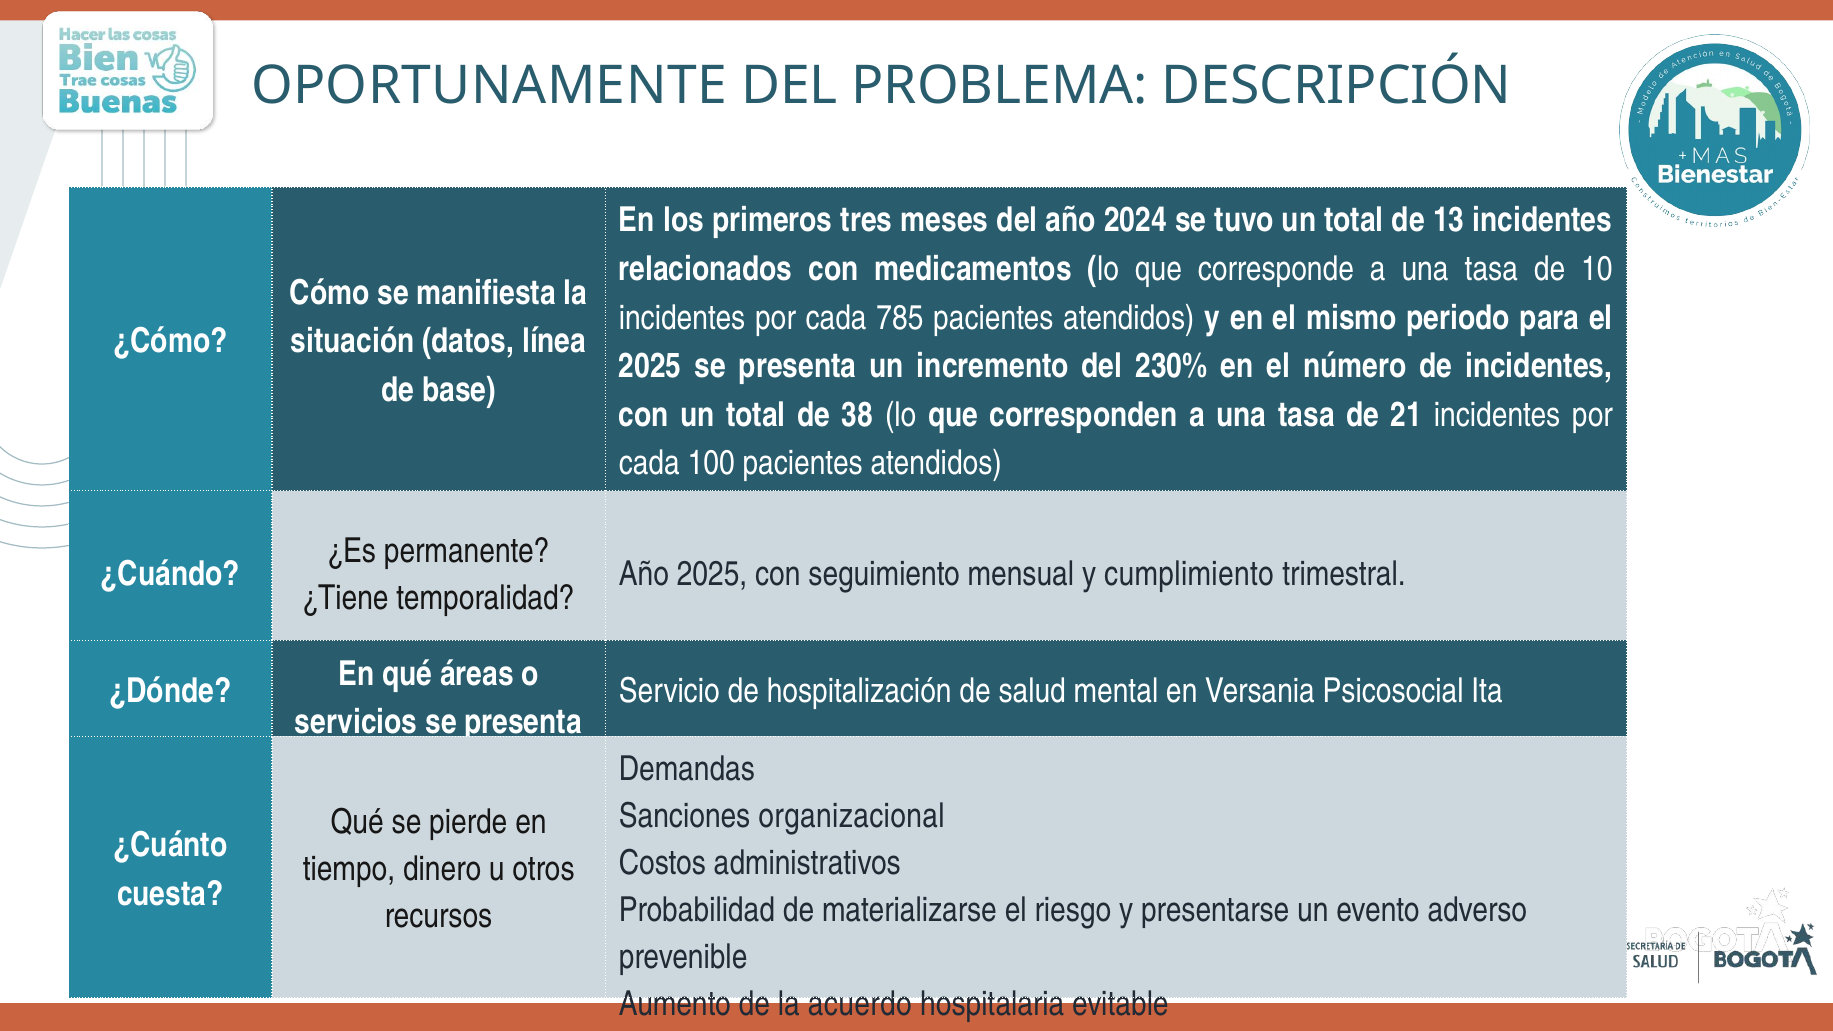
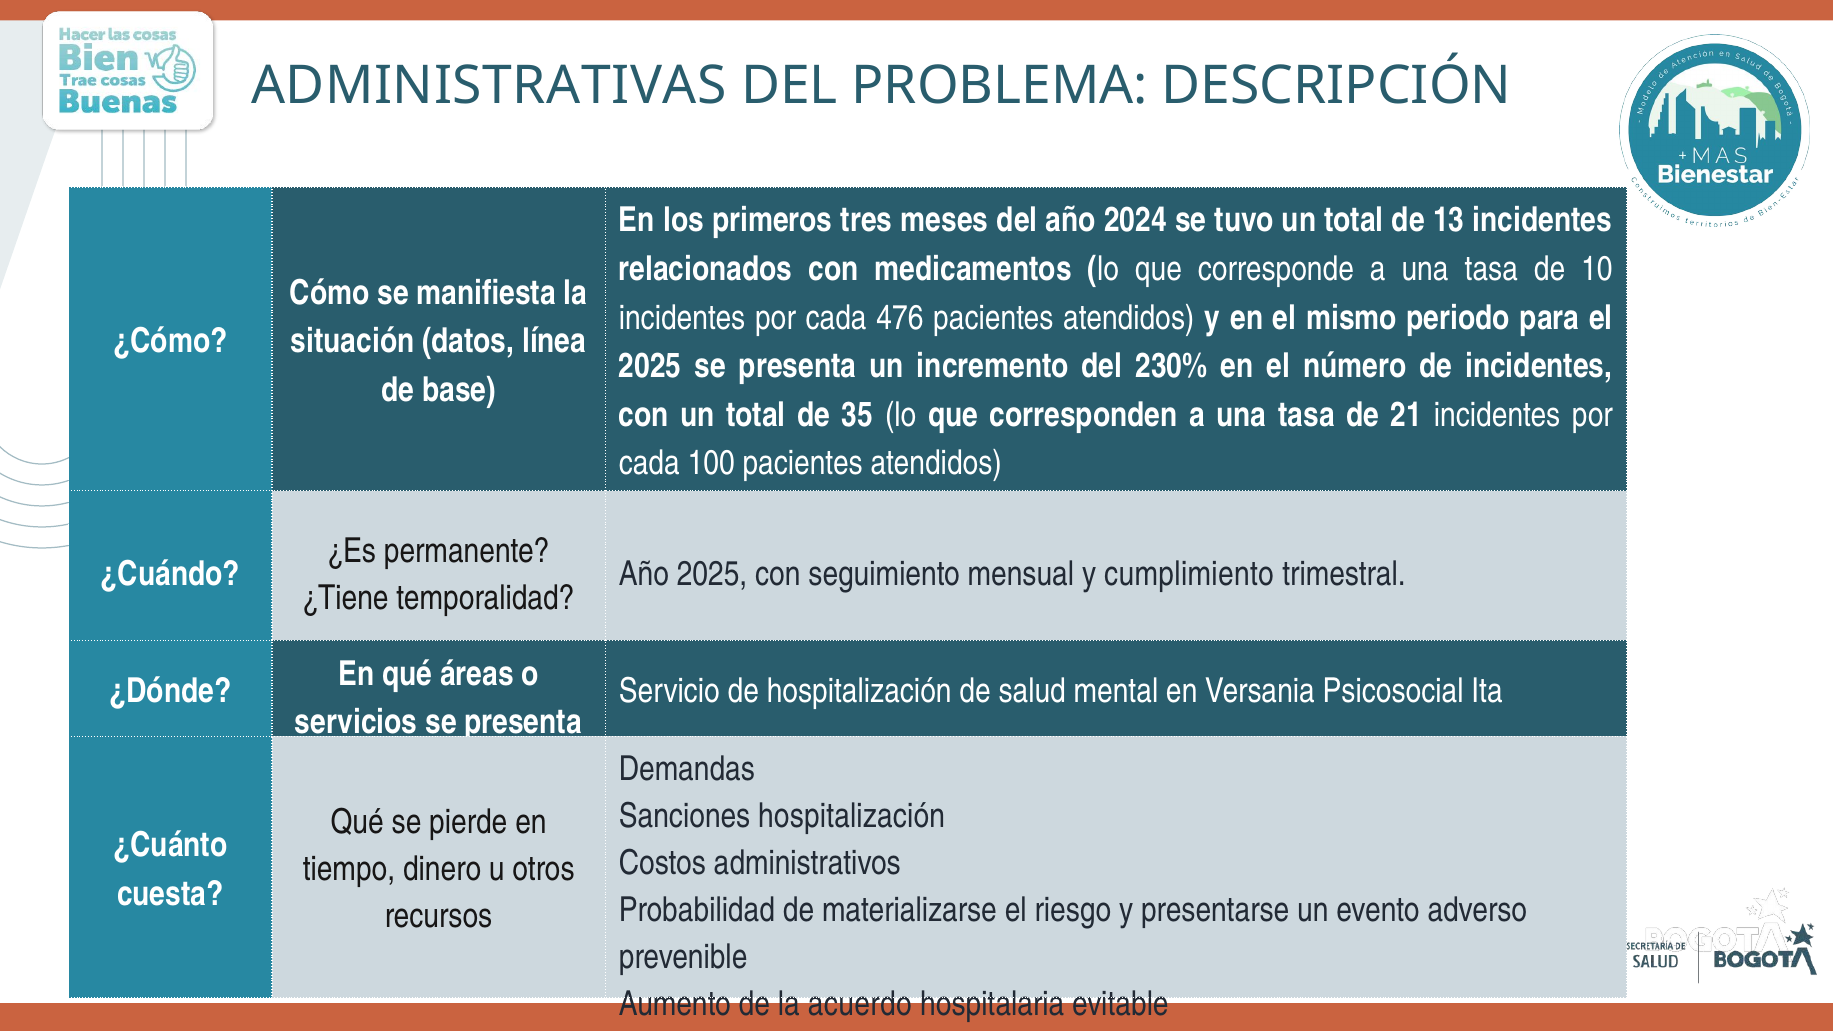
OPORTUNAMENTE: OPORTUNAMENTE -> ADMINISTRATIVAS
785: 785 -> 476
38: 38 -> 35
Sanciones organizacional: organizacional -> hospitalización
